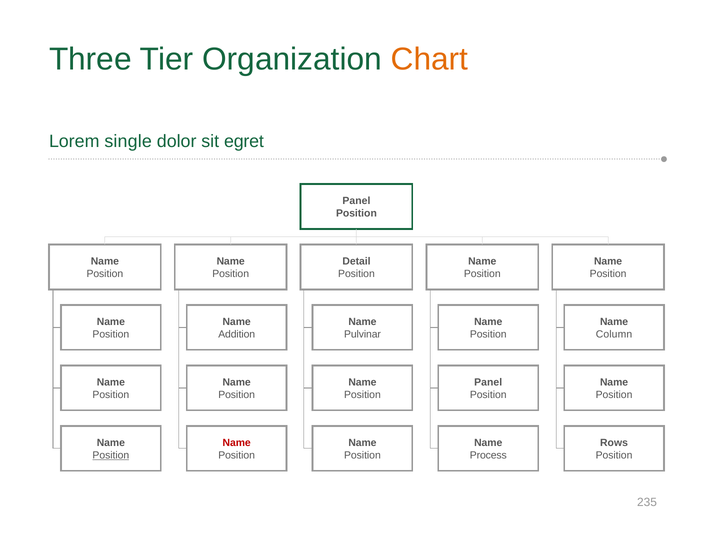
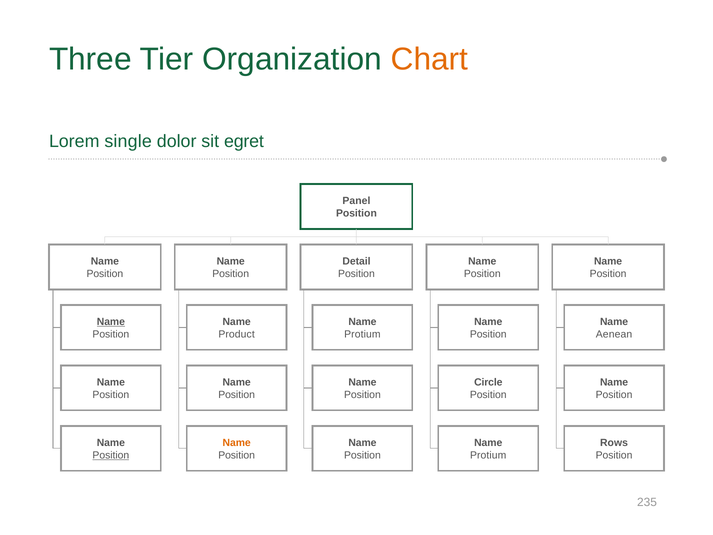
Name at (111, 322) underline: none -> present
Addition: Addition -> Product
Pulvinar at (363, 334): Pulvinar -> Protium
Column: Column -> Aenean
Panel at (488, 382): Panel -> Circle
Name at (237, 443) colour: red -> orange
Process at (488, 455): Process -> Protium
